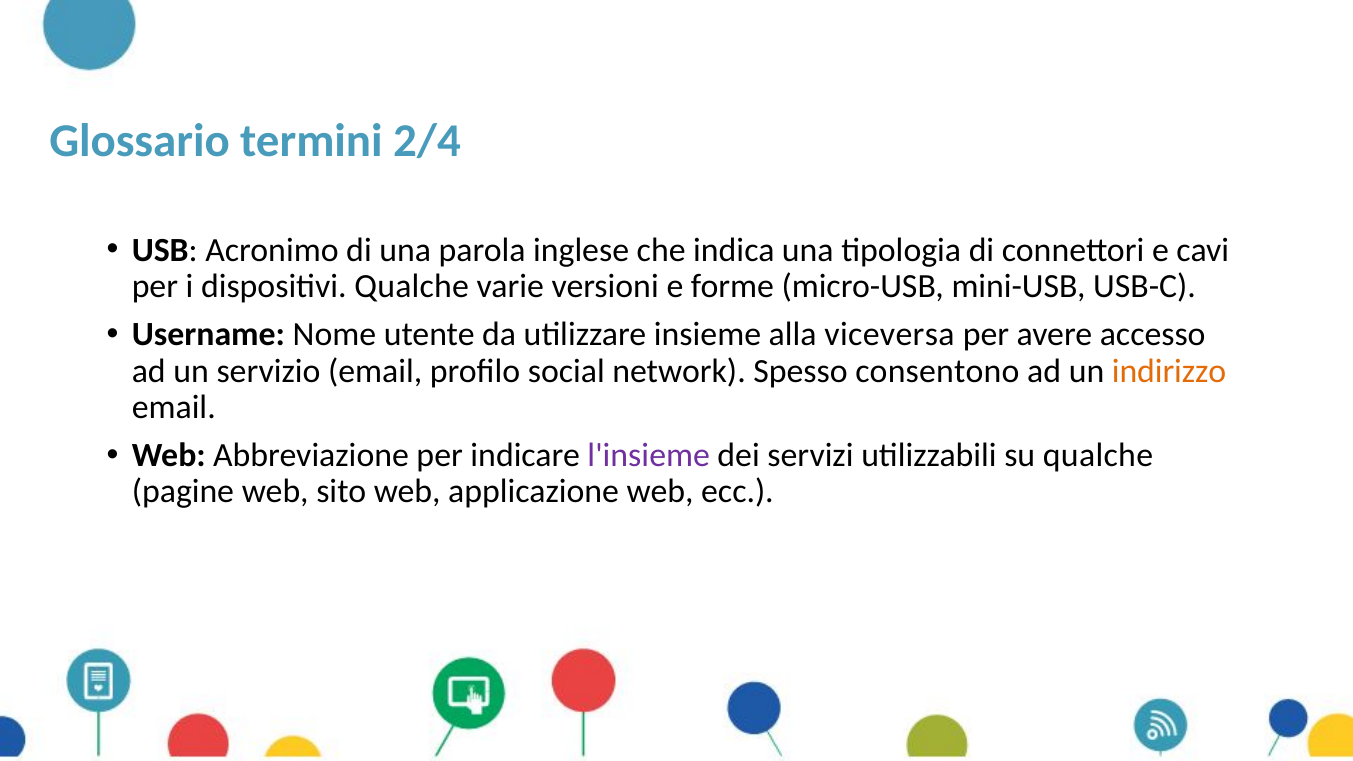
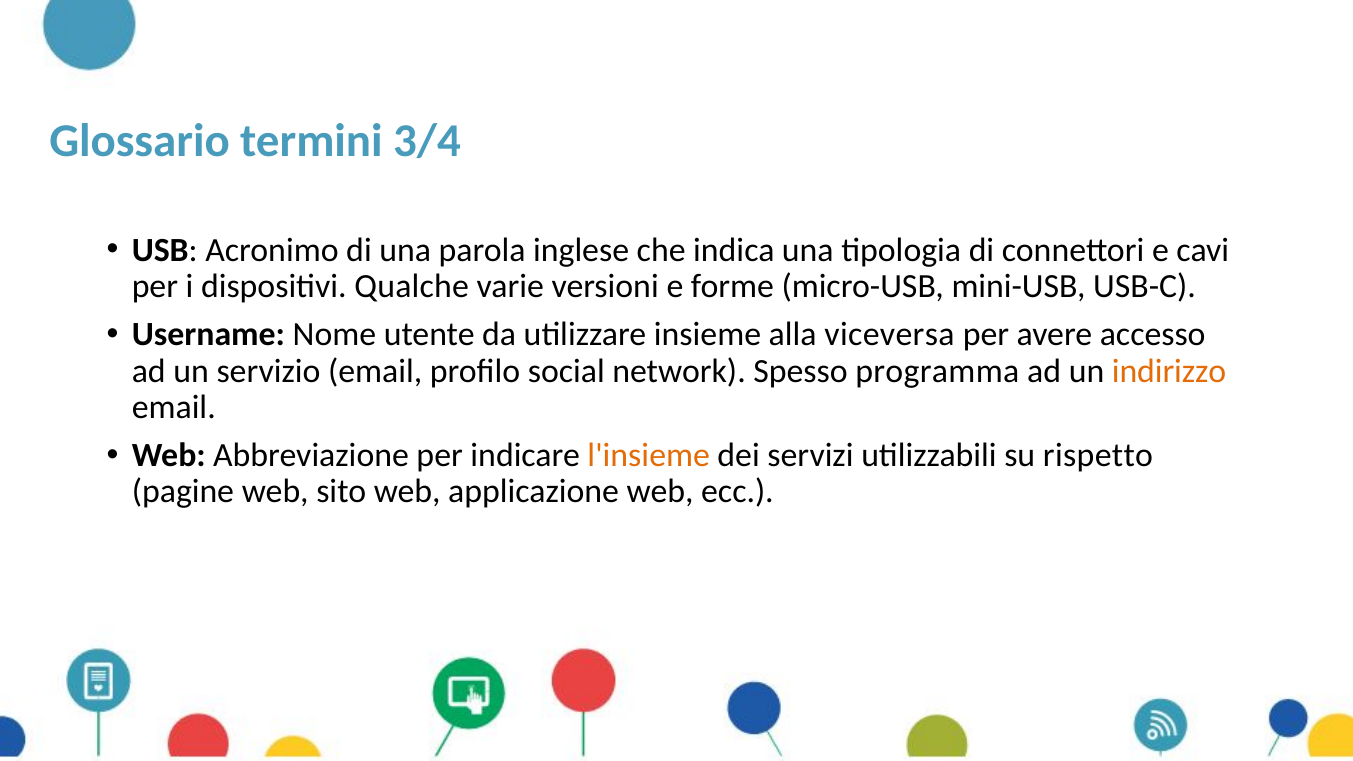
2/4: 2/4 -> 3/4
consentono: consentono -> programma
l'insieme colour: purple -> orange
su qualche: qualche -> rispetto
